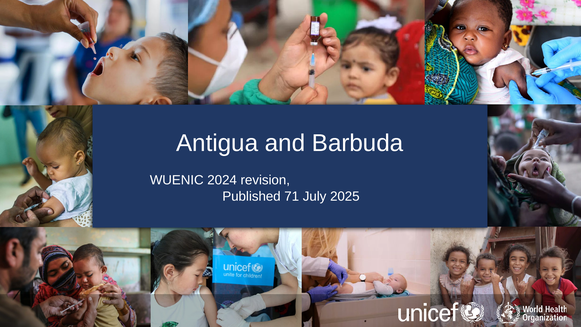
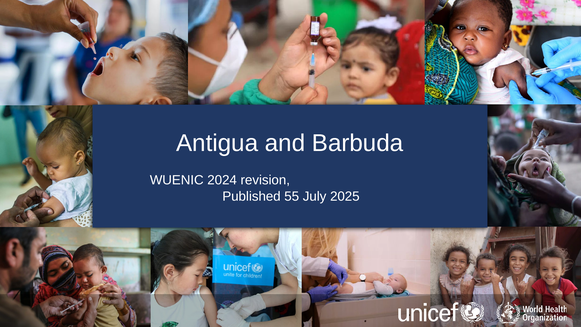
71: 71 -> 55
